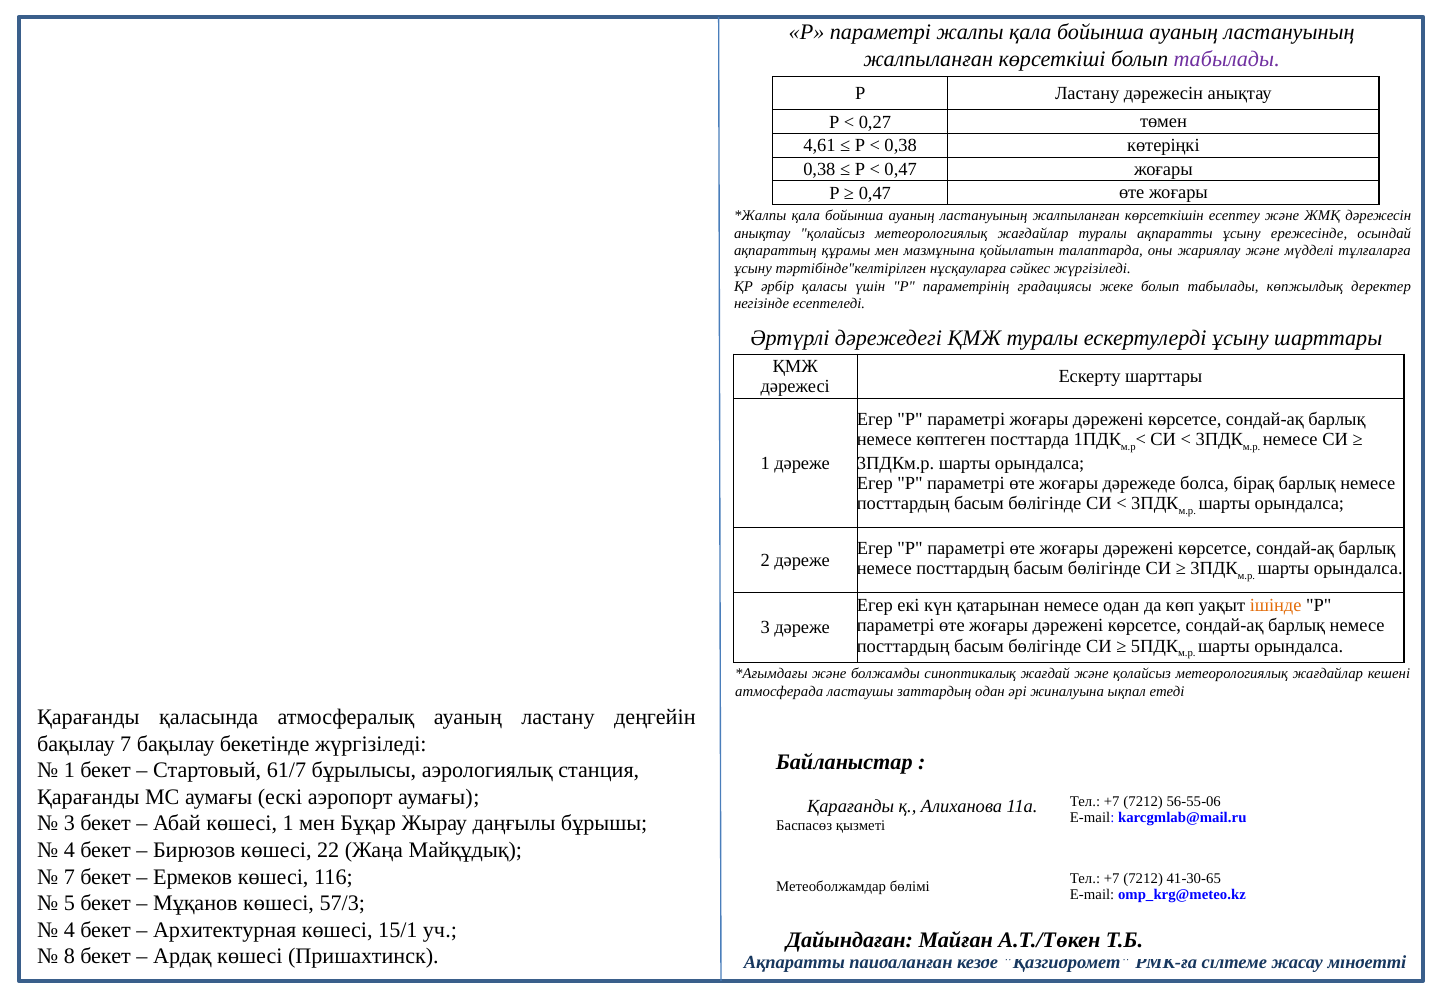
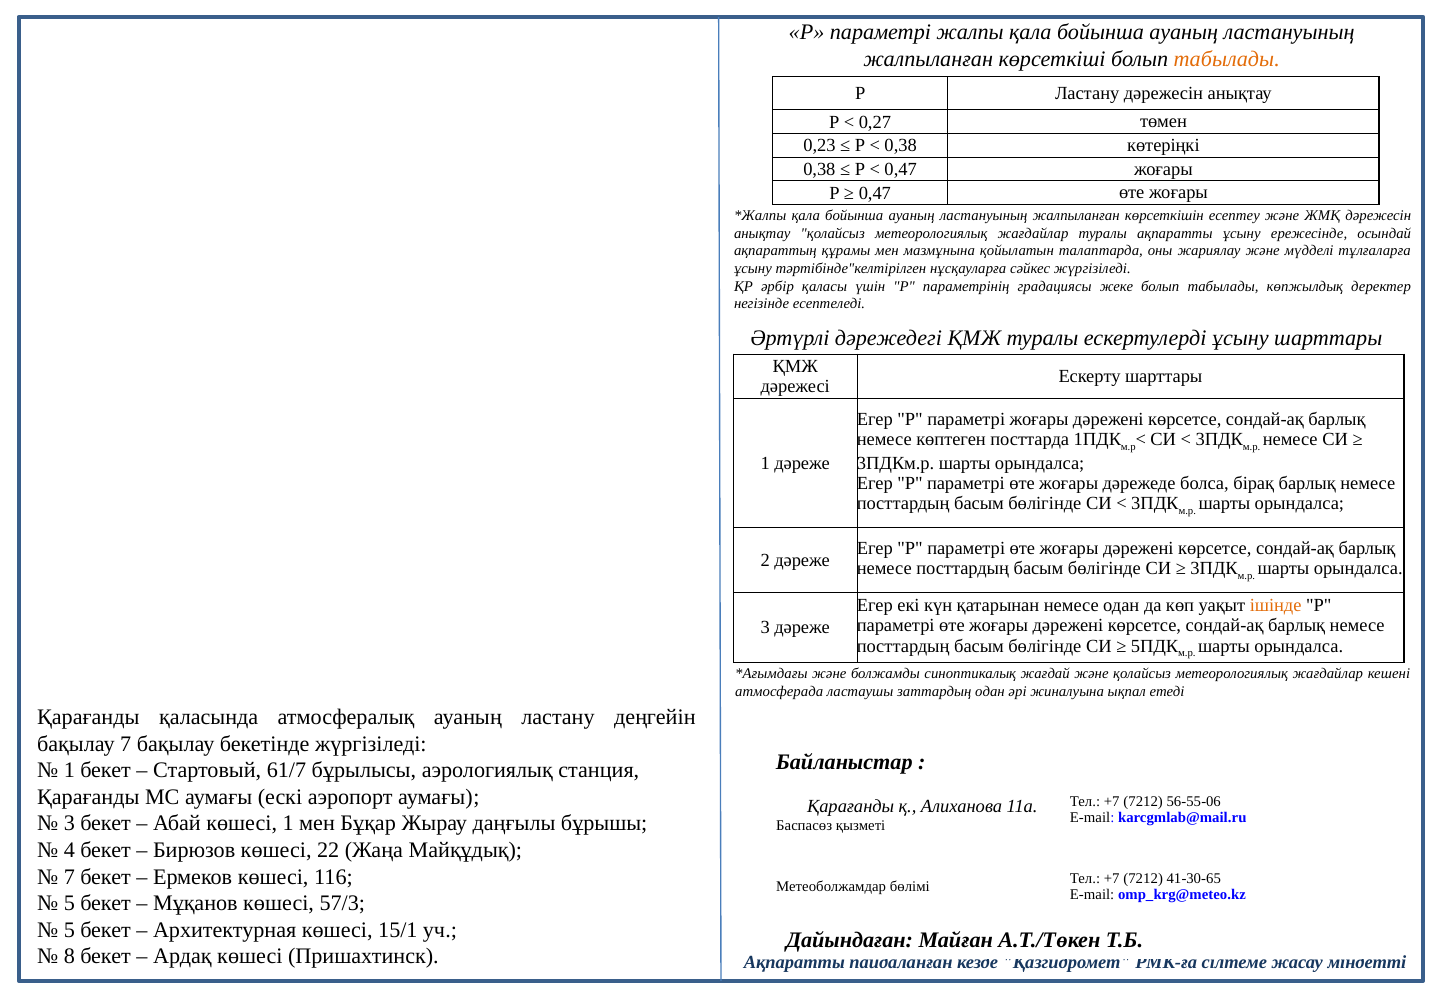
табылады at (1227, 59) colour: purple -> orange
4,61: 4,61 -> 0,23
4 at (69, 930): 4 -> 5
